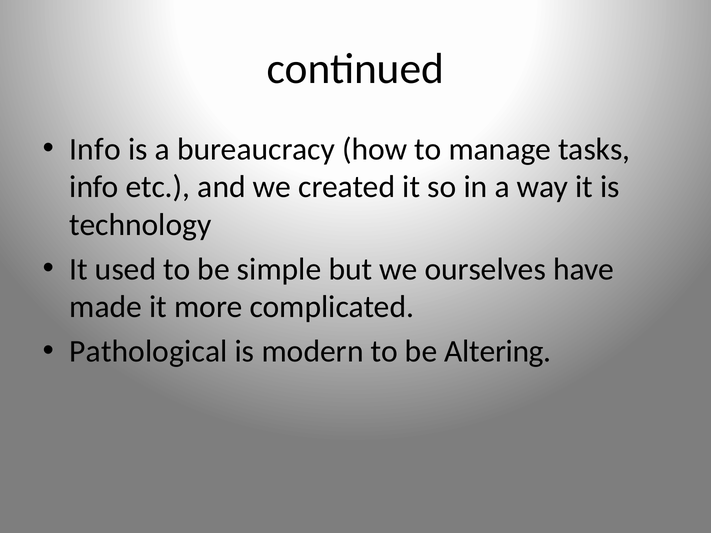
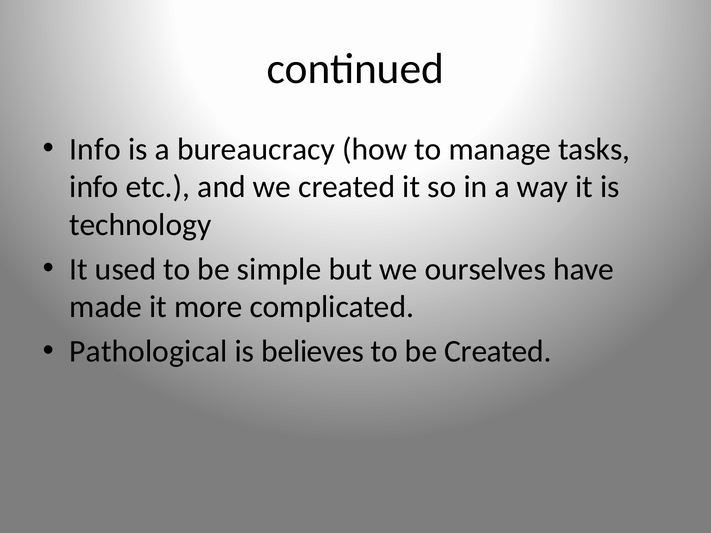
modern: modern -> believes
be Altering: Altering -> Created
